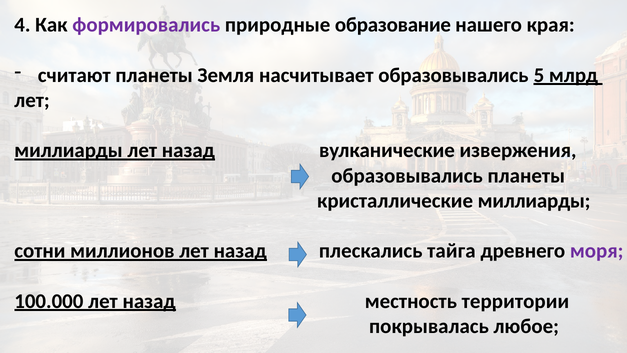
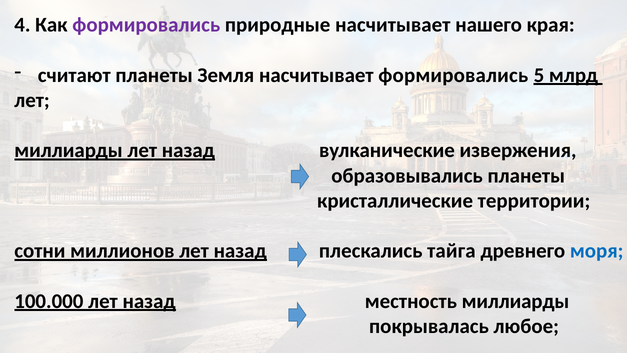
природные образование: образование -> насчитывает
насчитывает образовывались: образовывались -> формировались
кристаллические миллиарды: миллиарды -> территории
моря colour: purple -> blue
местность территории: территории -> миллиарды
